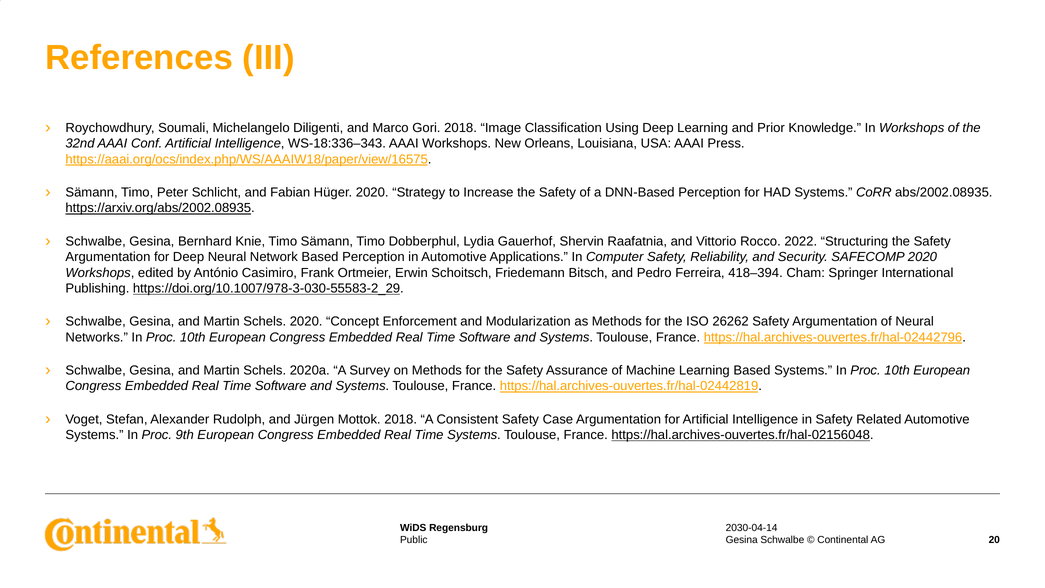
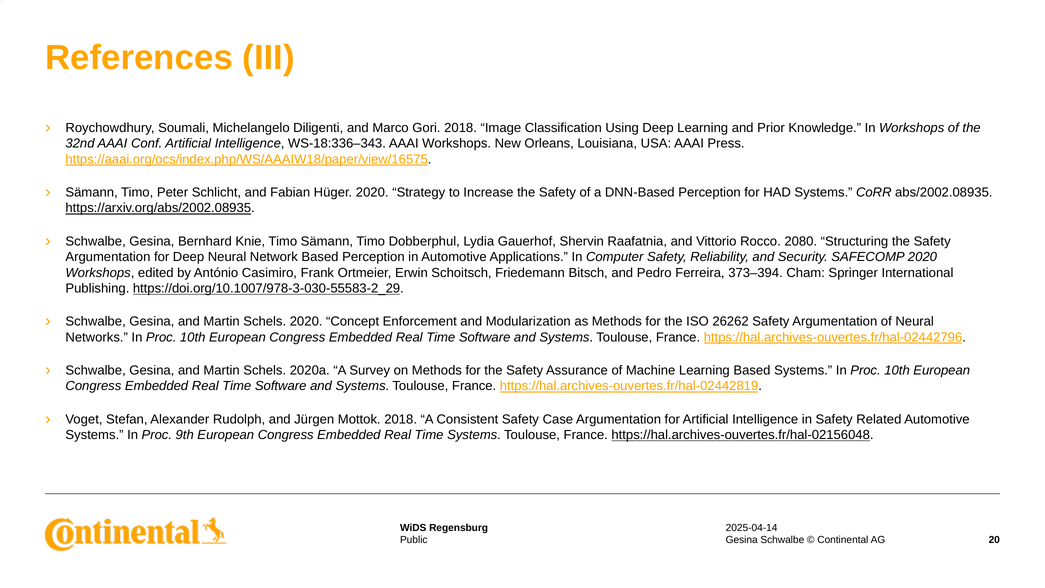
2022: 2022 -> 2080
418–394: 418–394 -> 373–394
2030-04-14: 2030-04-14 -> 2025-04-14
